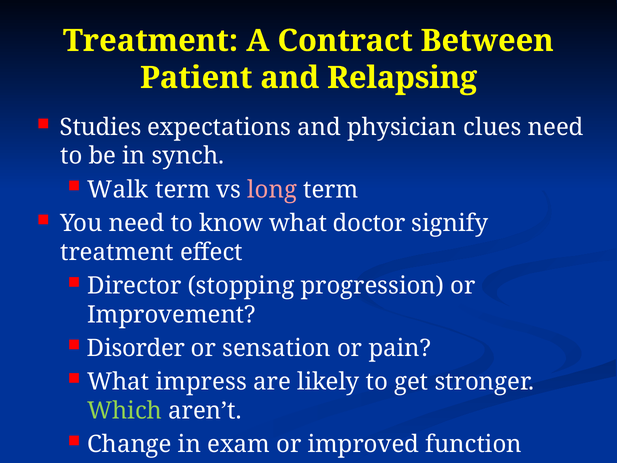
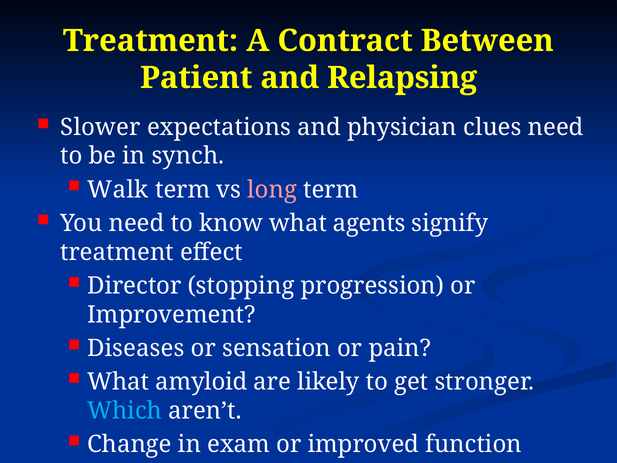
Studies: Studies -> Slower
doctor: doctor -> agents
Disorder: Disorder -> Diseases
impress: impress -> amyloid
Which colour: light green -> light blue
